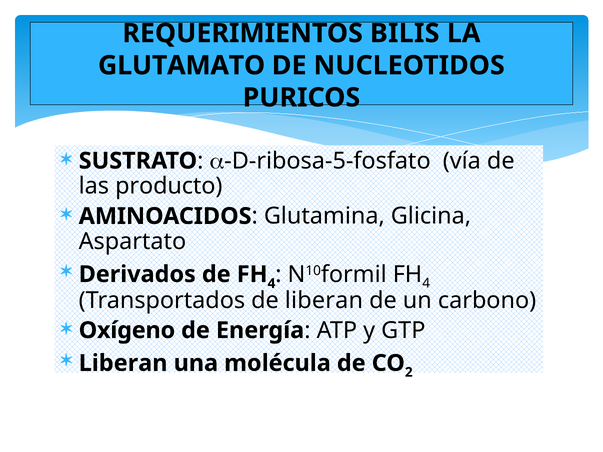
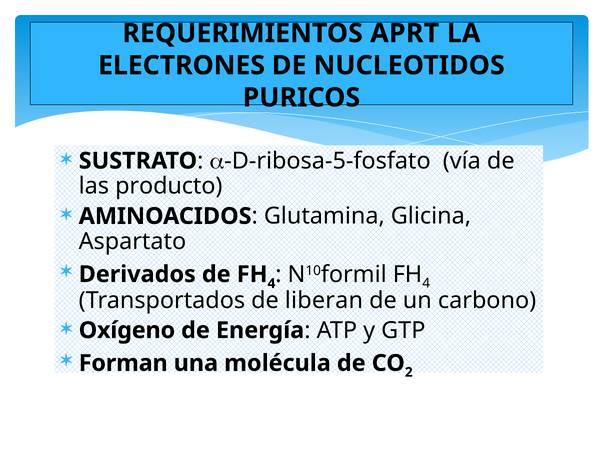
BILIS: BILIS -> APRT
GLUTAMATO: GLUTAMATO -> ELECTRONES
Liberan at (123, 363): Liberan -> Forman
